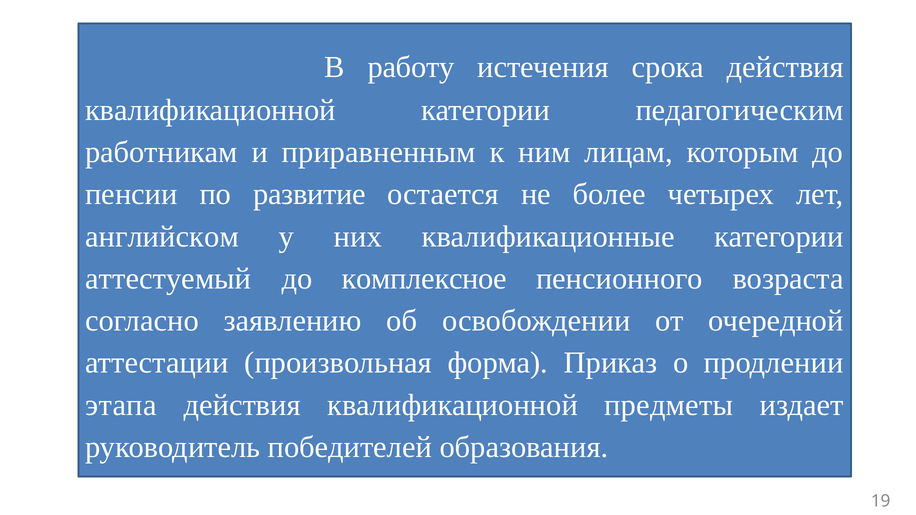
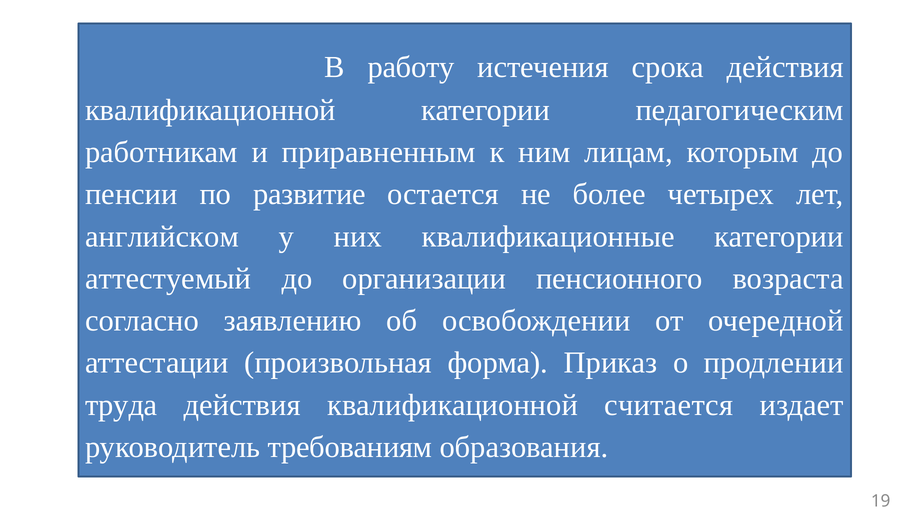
комплексное: комплексное -> организации
этапа: этапа -> труда
предметы: предметы -> считается
победителей: победителей -> требованиям
